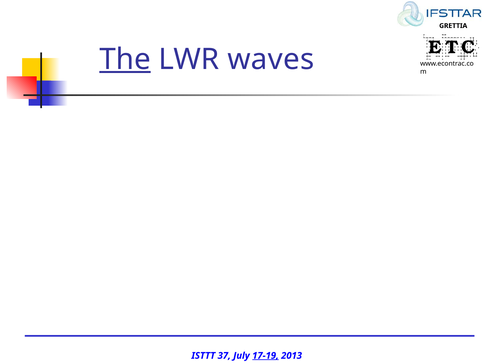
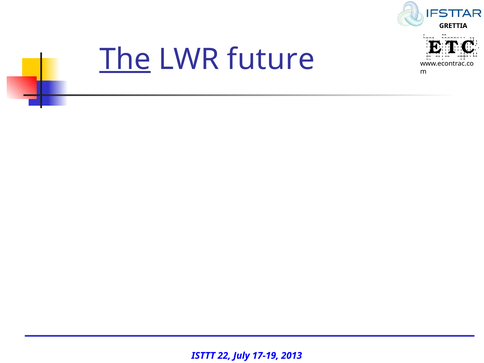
waves: waves -> future
37: 37 -> 22
17-19 underline: present -> none
